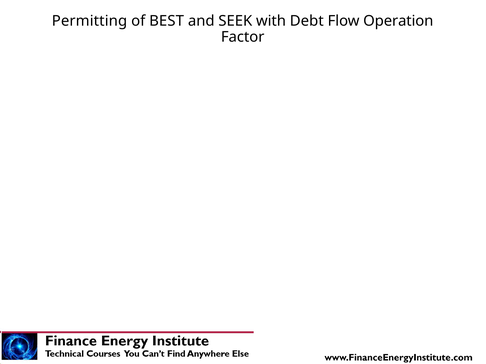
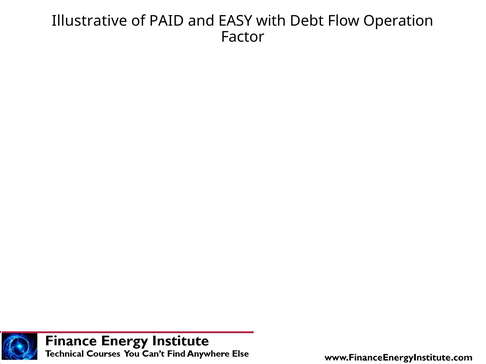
Permitting: Permitting -> Illustrative
BEST: BEST -> PAID
SEEK: SEEK -> EASY
